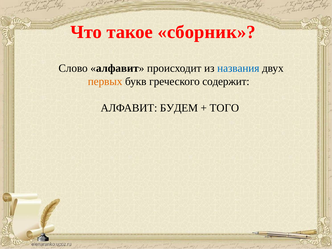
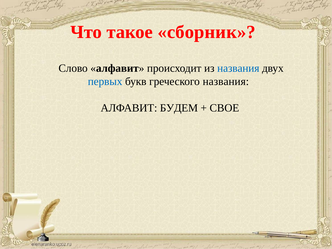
первых colour: orange -> blue
греческого содержит: содержит -> названия
ТОГО: ТОГО -> СВОЕ
